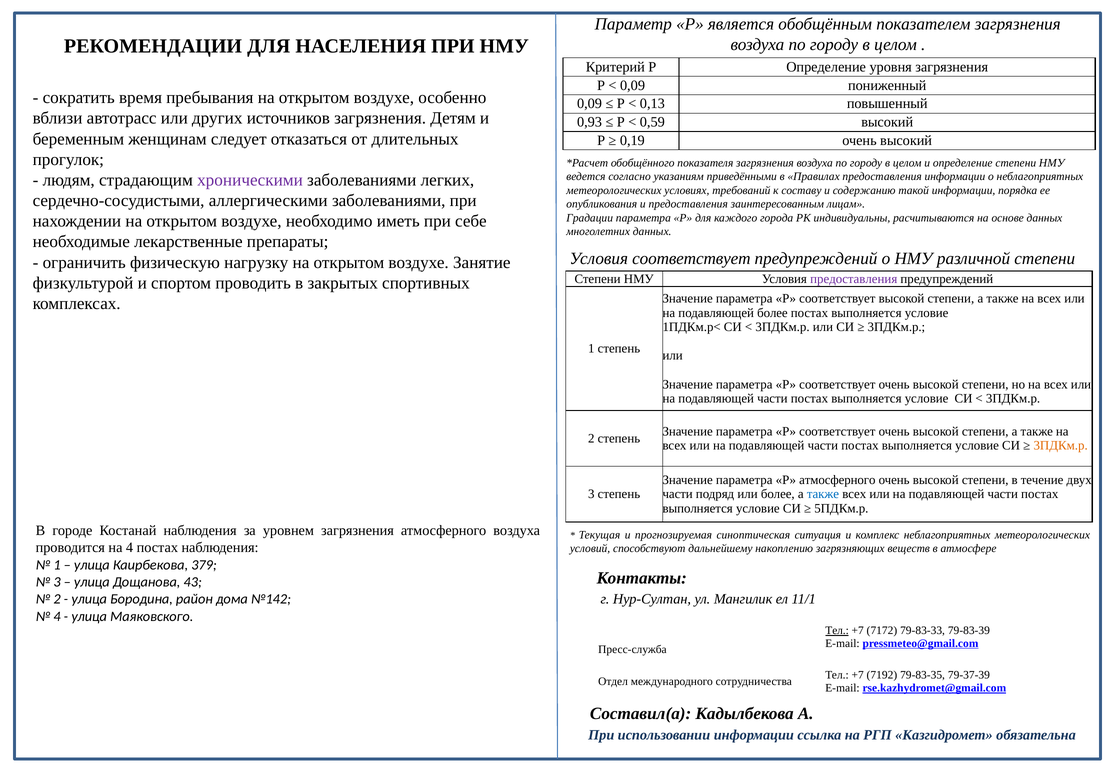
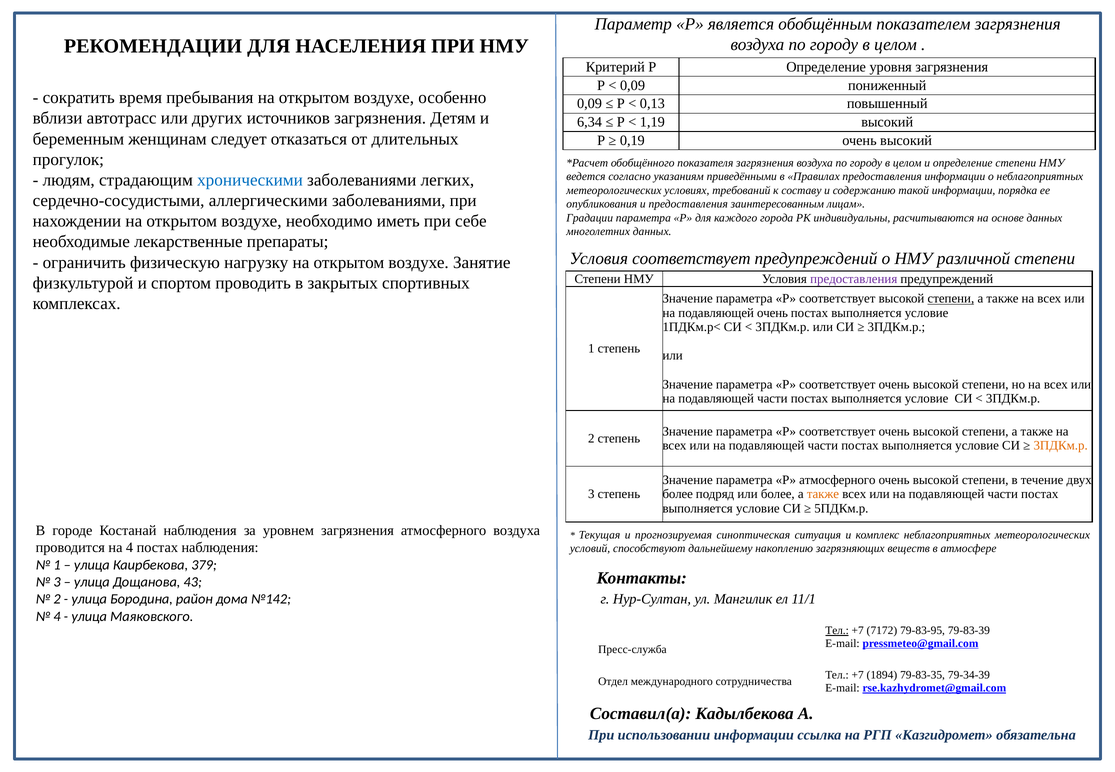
0,93: 0,93 -> 6,34
0,59: 0,59 -> 1,19
хроническими colour: purple -> blue
степени at (951, 299) underline: none -> present
подавляющей более: более -> очень
части at (678, 494): части -> более
также at (823, 494) colour: blue -> orange
79-83-33: 79-83-33 -> 79-83-95
7192: 7192 -> 1894
79-37-39: 79-37-39 -> 79-34-39
